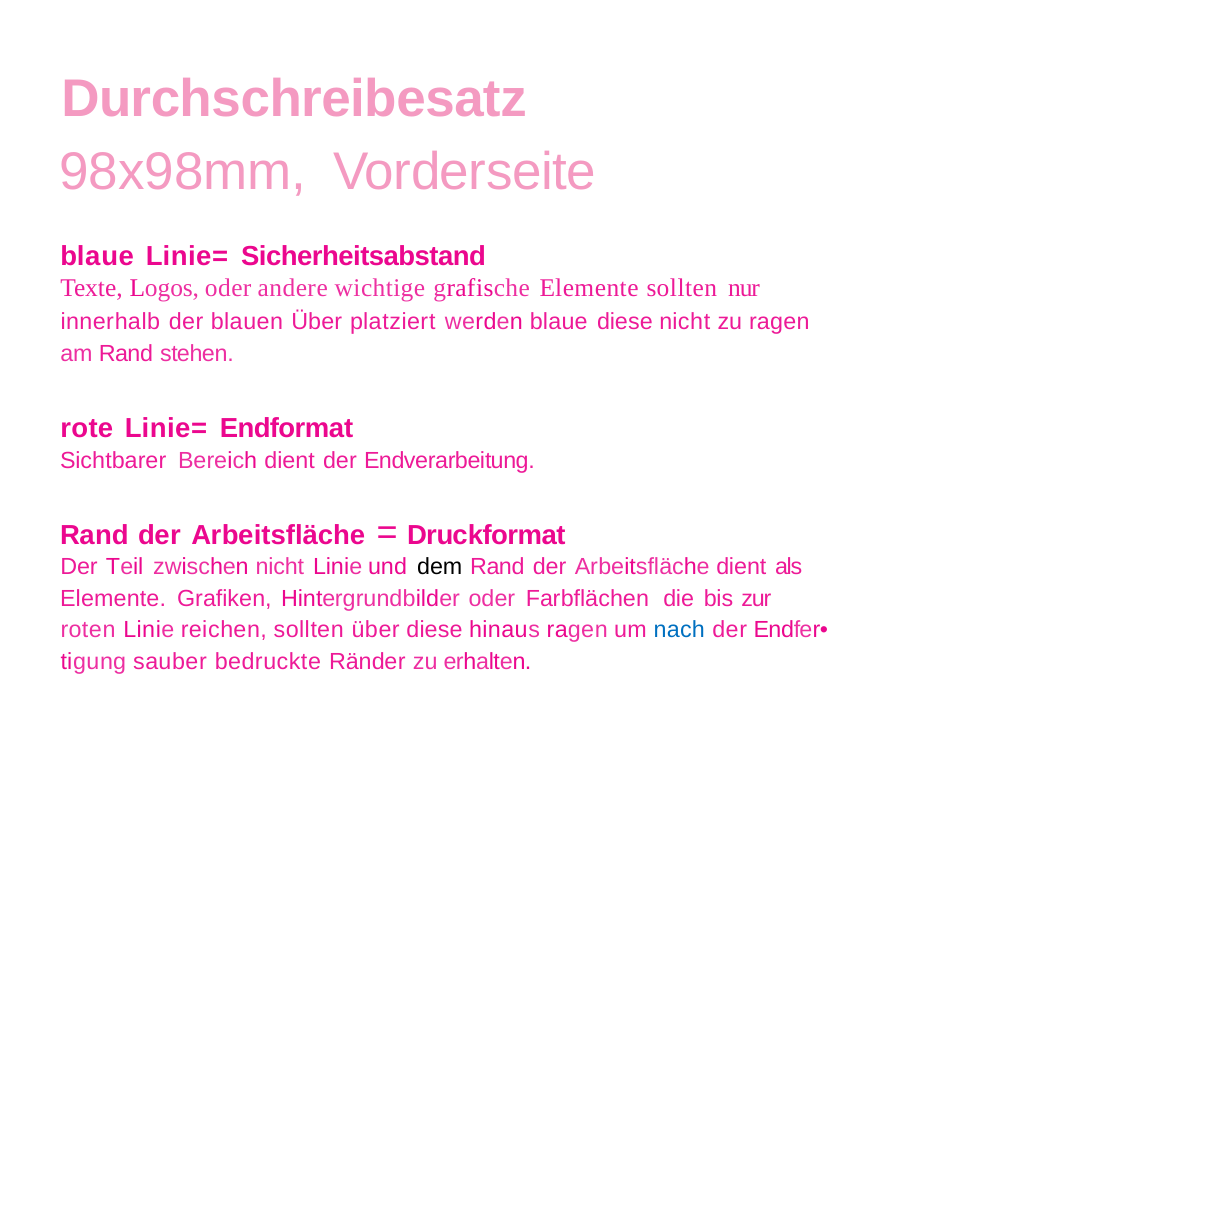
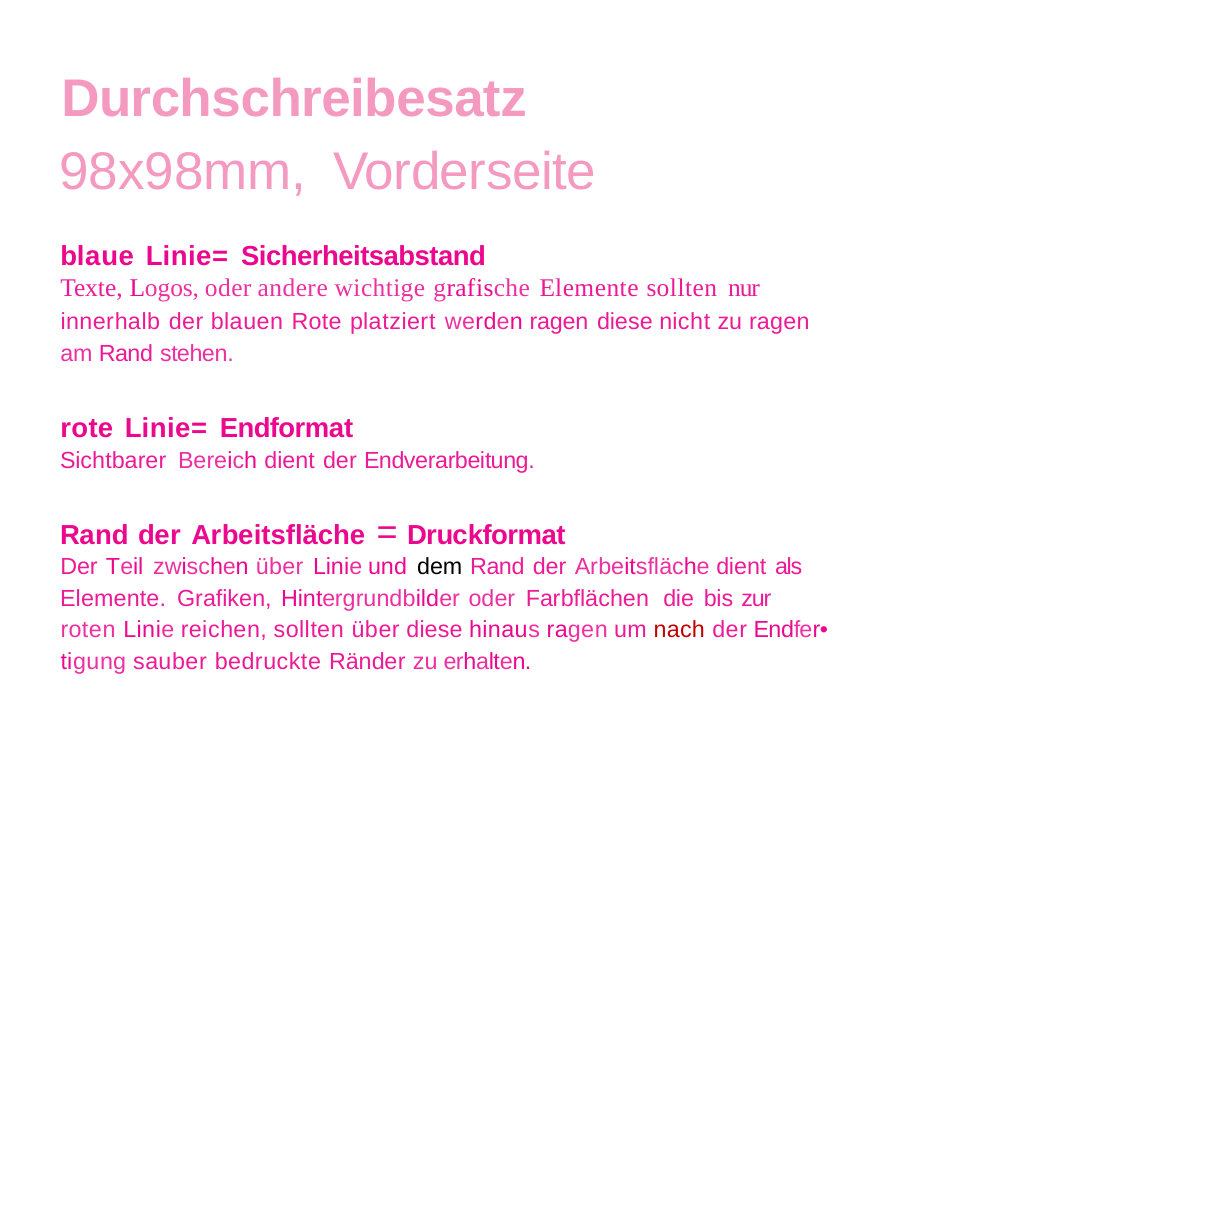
blauen Über: Über -> Rote
werden blaue: blaue -> ragen
zwischen nicht: nicht -> über
nach colour: blue -> red
